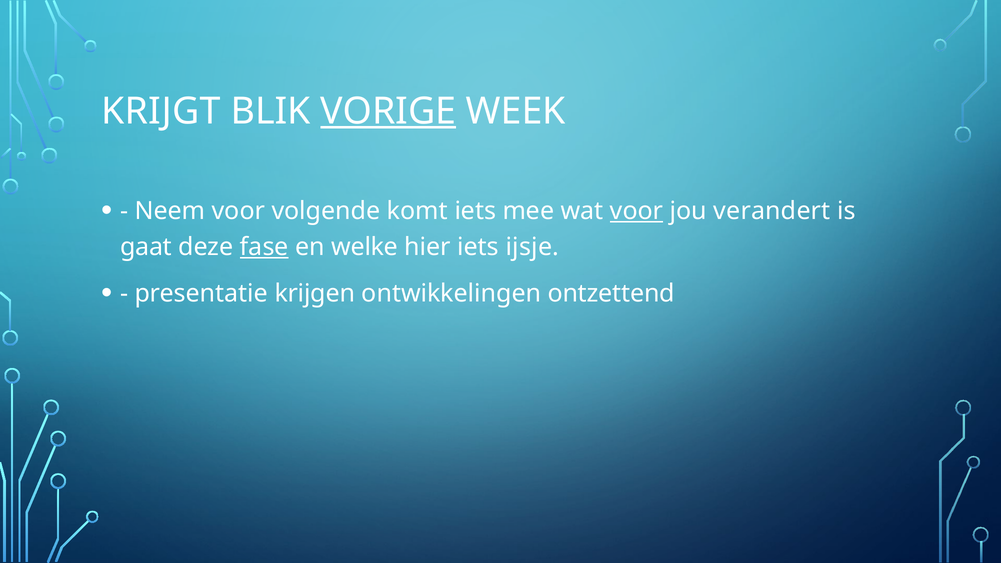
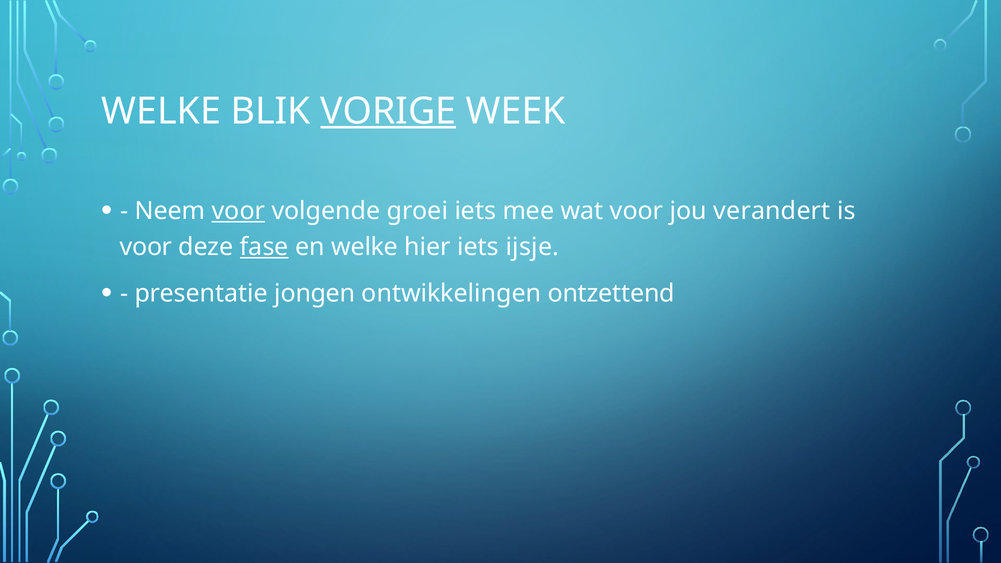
KRIJGT at (161, 111): KRIJGT -> WELKE
voor at (238, 211) underline: none -> present
komt: komt -> groei
voor at (637, 211) underline: present -> none
gaat at (146, 247): gaat -> voor
krijgen: krijgen -> jongen
